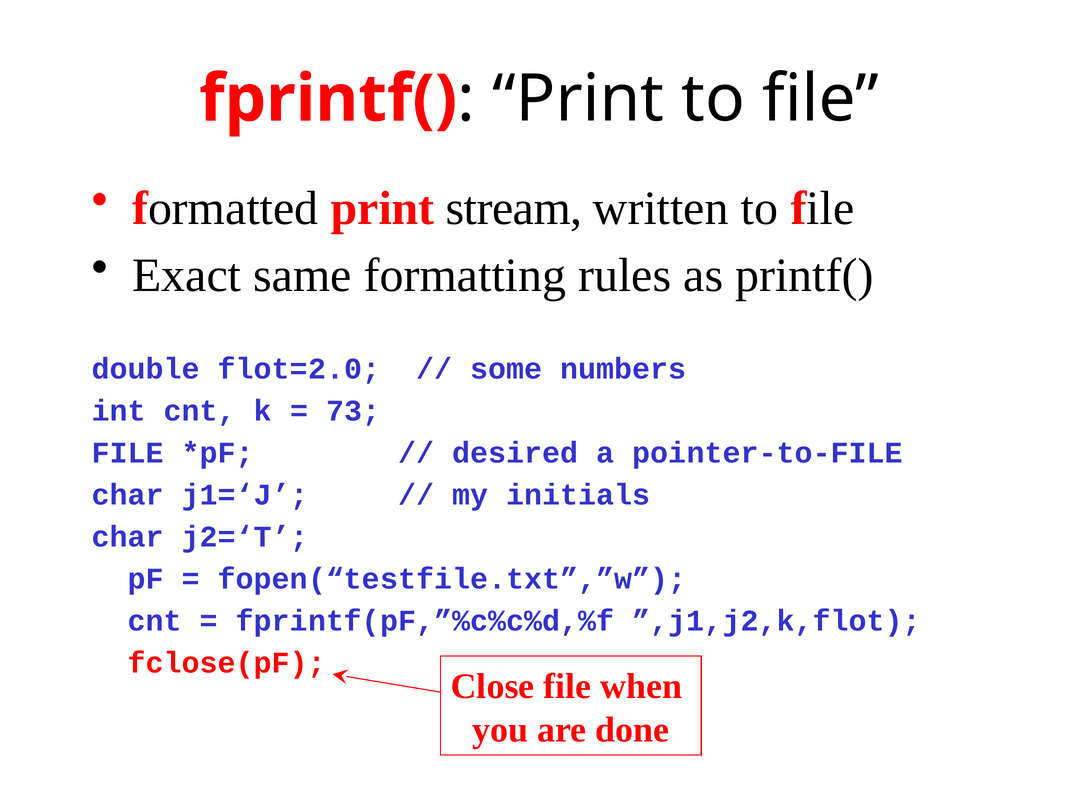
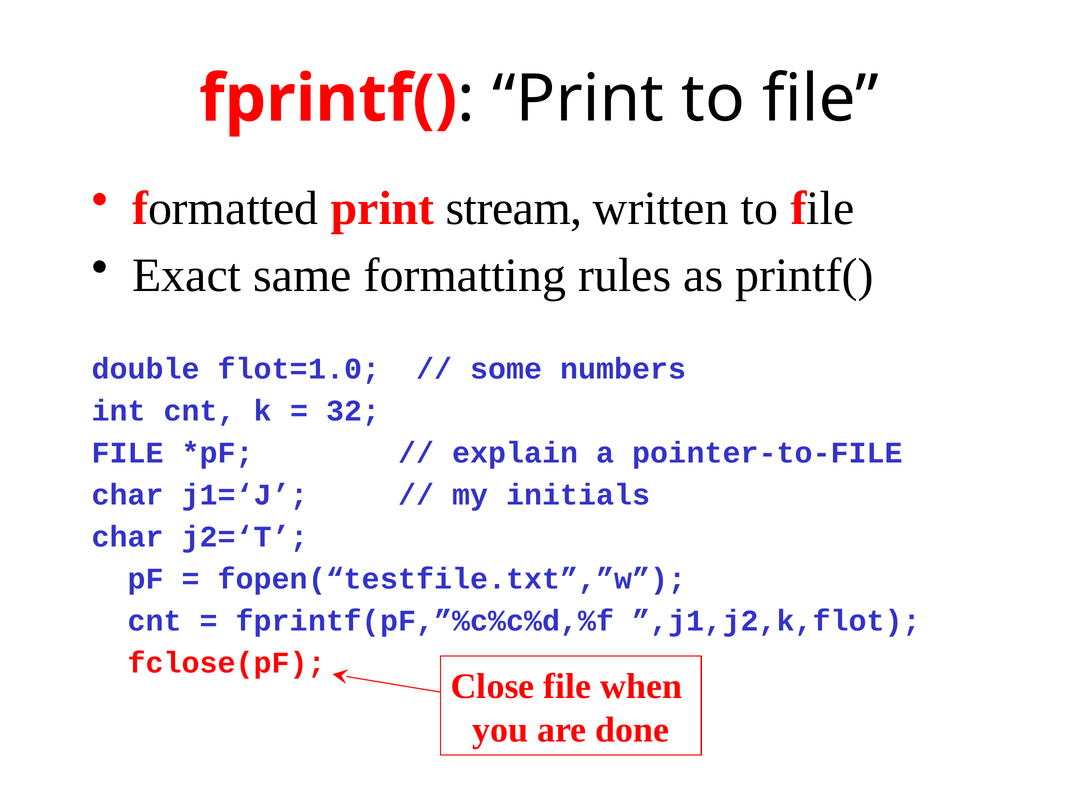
flot=2.0: flot=2.0 -> flot=1.0
73: 73 -> 32
desired: desired -> explain
